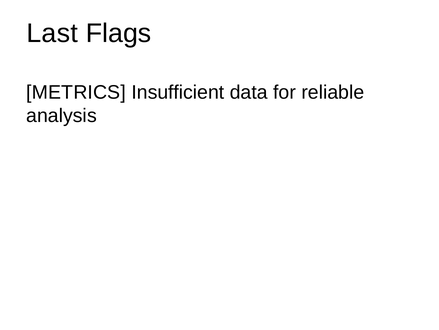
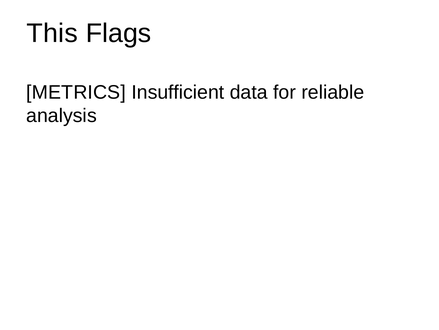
Last: Last -> This
